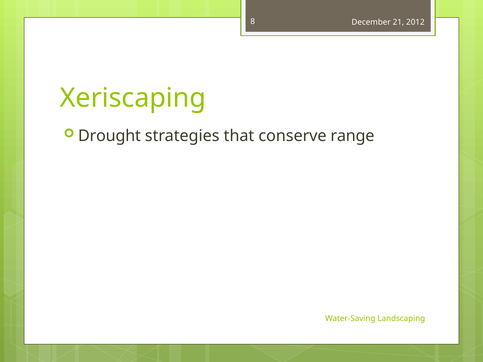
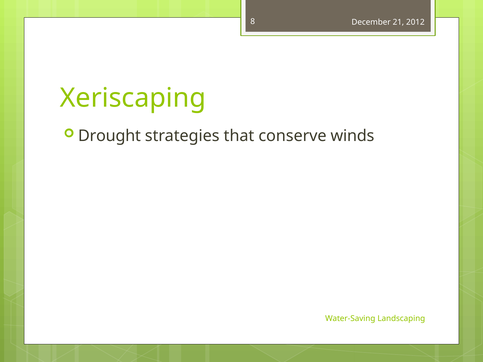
range: range -> winds
